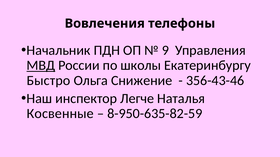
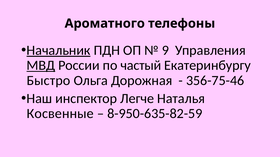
Вовлечения: Вовлечения -> Ароматного
Начальник underline: none -> present
школы: школы -> частый
Снижение: Снижение -> Дорожная
356-43-46: 356-43-46 -> 356-75-46
